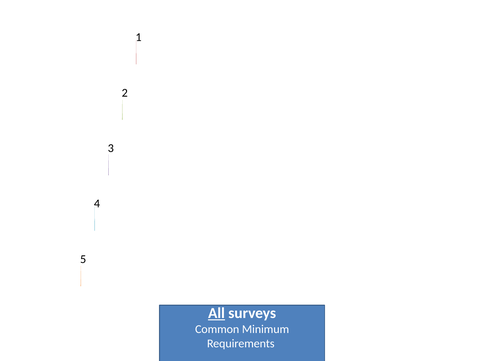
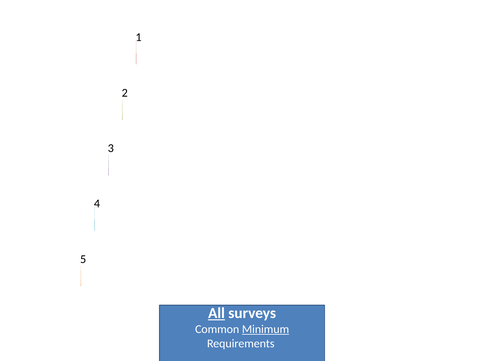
Minimum underline: none -> present
